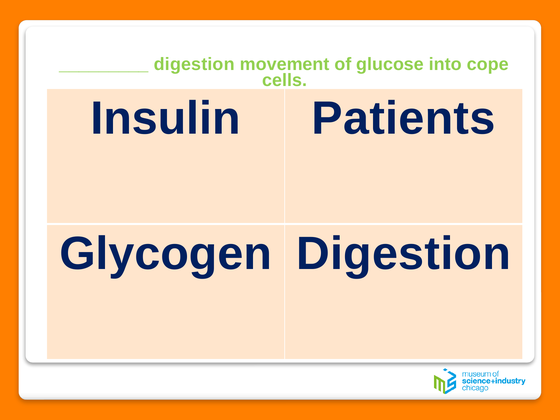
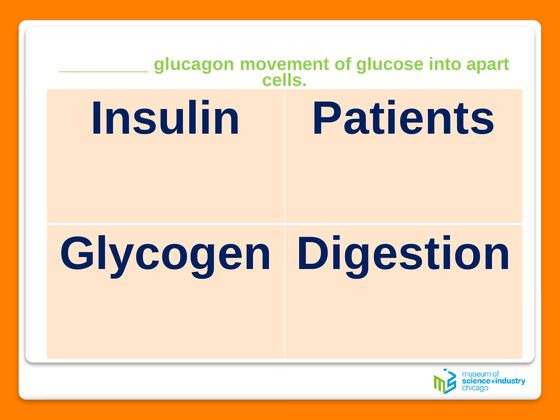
digestion at (194, 64): digestion -> glucagon
cope: cope -> apart
